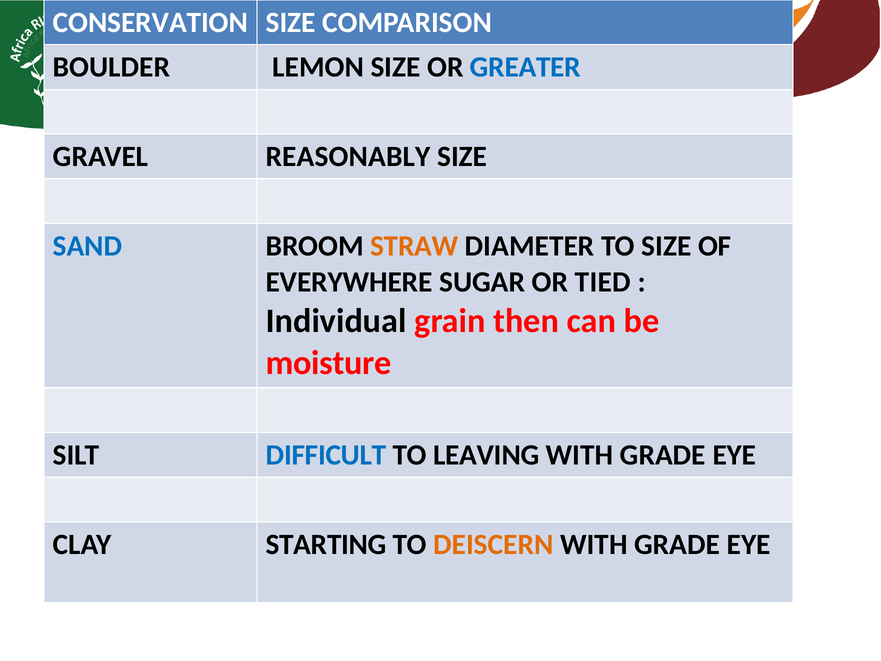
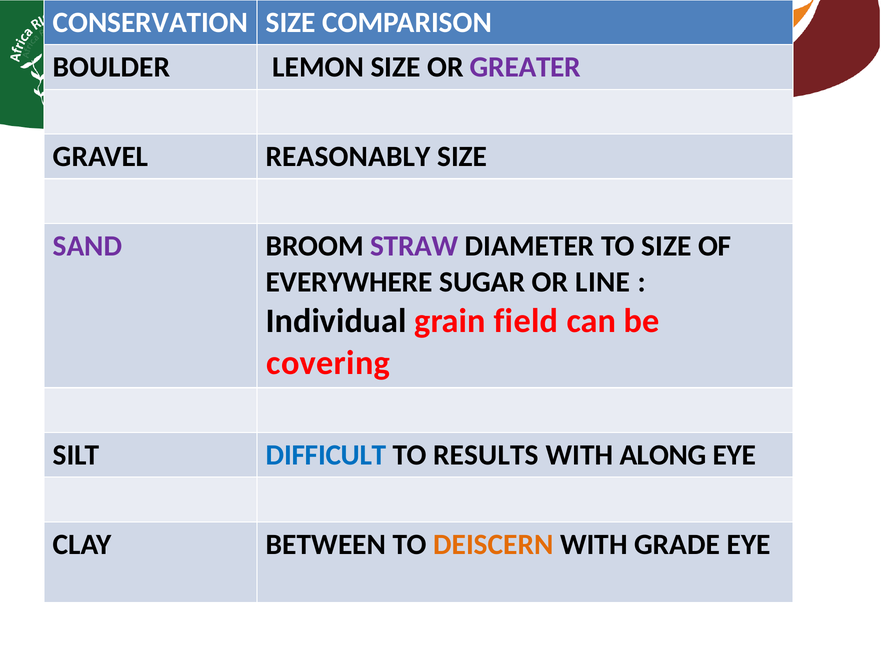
GREATER colour: blue -> purple
SAND colour: blue -> purple
STRAW colour: orange -> purple
TIED: TIED -> LINE
then: then -> field
moisture: moisture -> covering
LEAVING: LEAVING -> RESULTS
GRADE at (663, 455): GRADE -> ALONG
STARTING: STARTING -> BETWEEN
